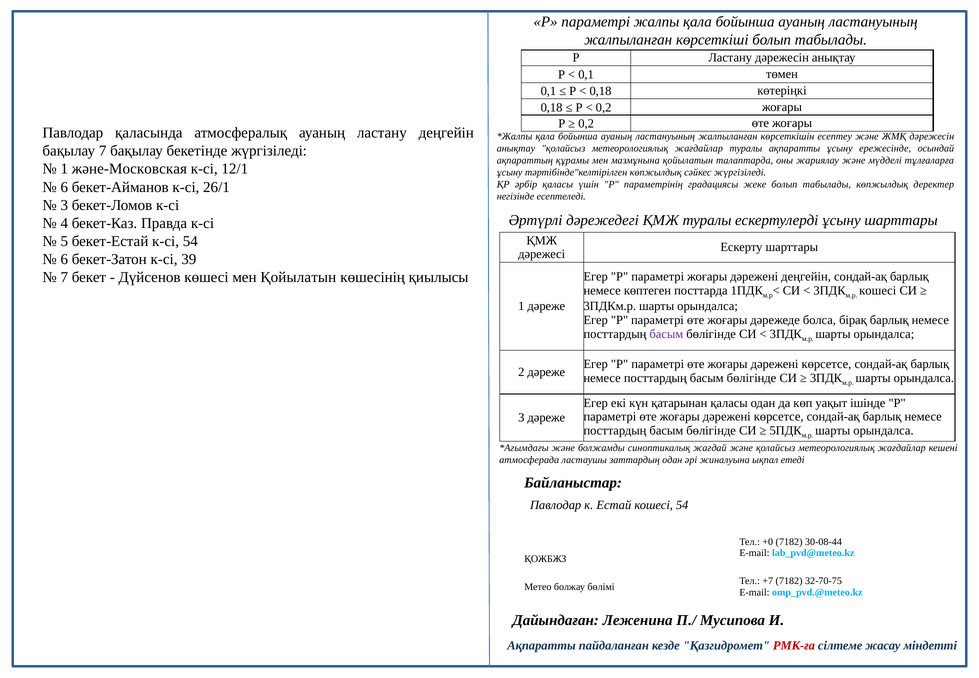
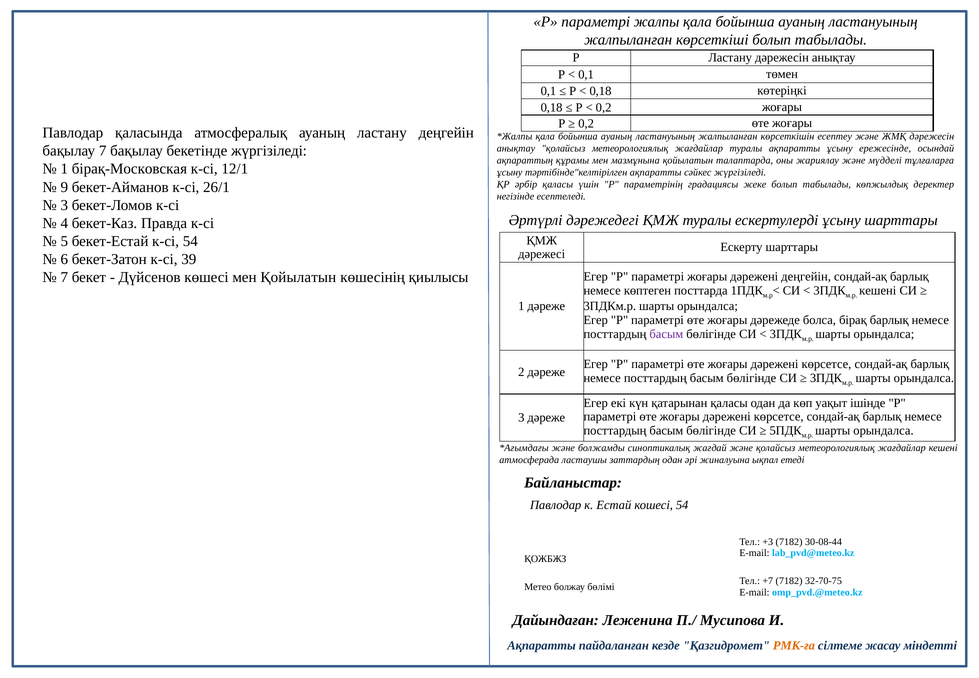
және-Московская: және-Московская -> бірақ-Московская
тәртібінде"келтірілген көпжылдық: көпжылдық -> ақпаратты
6 at (64, 187): 6 -> 9
кошесi at (878, 290): кошесi -> кешені
+0: +0 -> +3
РМК-ға colour: red -> orange
